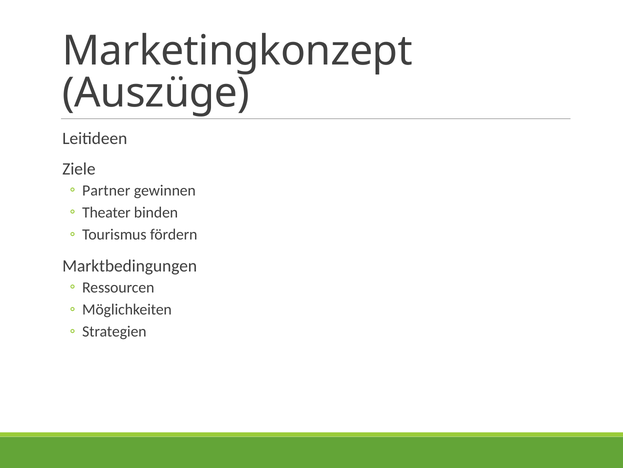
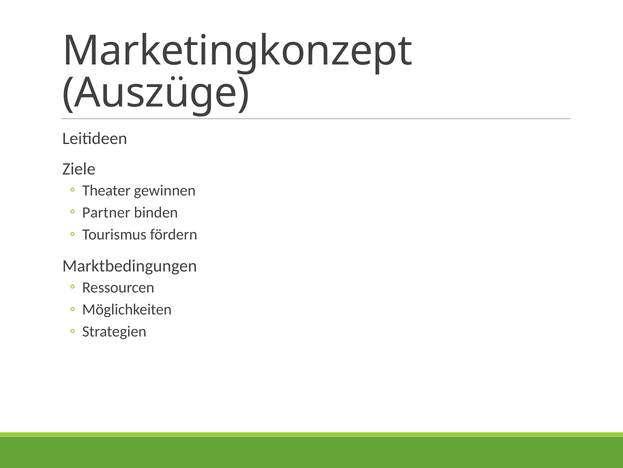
Partner: Partner -> Theater
Theater: Theater -> Partner
